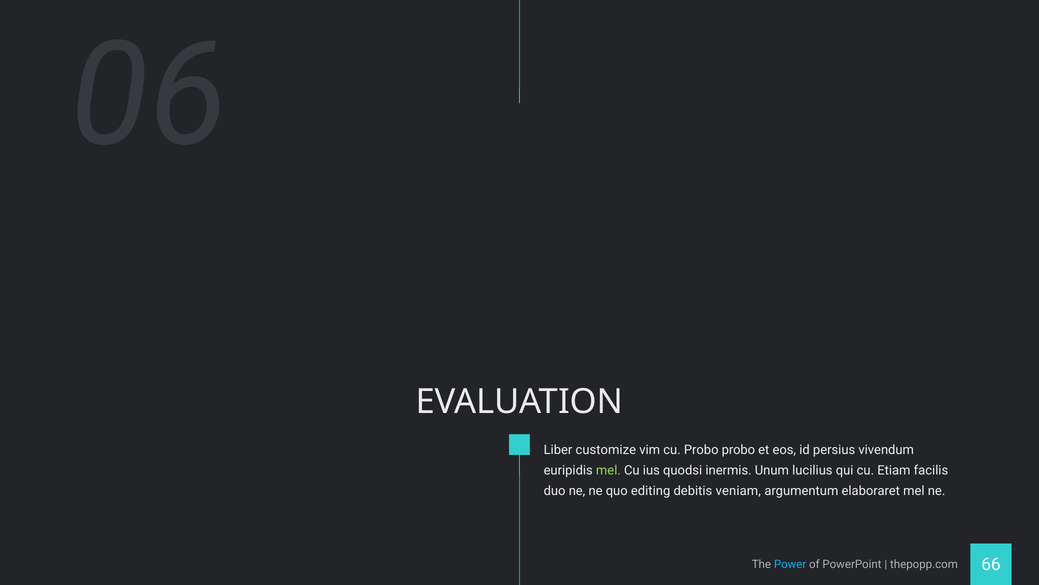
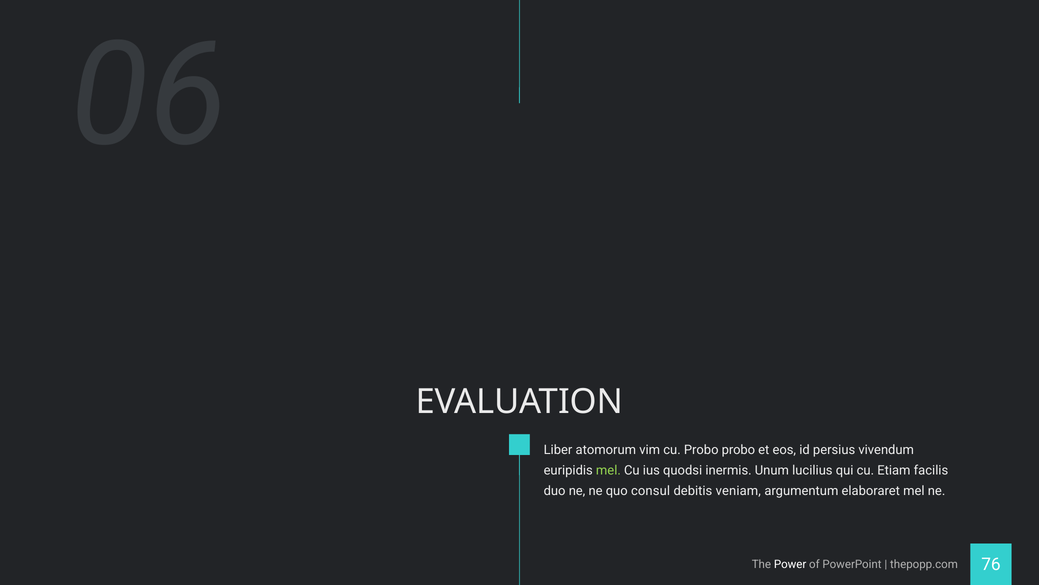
customize: customize -> atomorum
editing: editing -> consul
Power colour: light blue -> white
66: 66 -> 76
